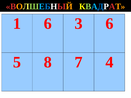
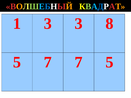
1 6: 6 -> 3
3 6: 6 -> 8
5 8: 8 -> 7
7 4: 4 -> 5
